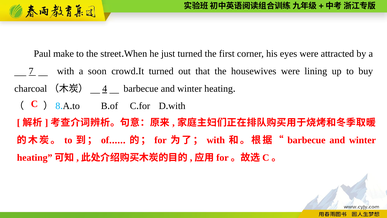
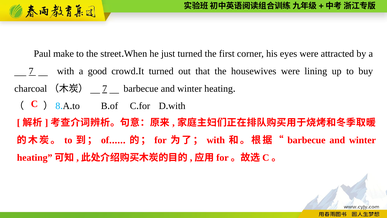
soon: soon -> good
4 at (105, 88): 4 -> 7
